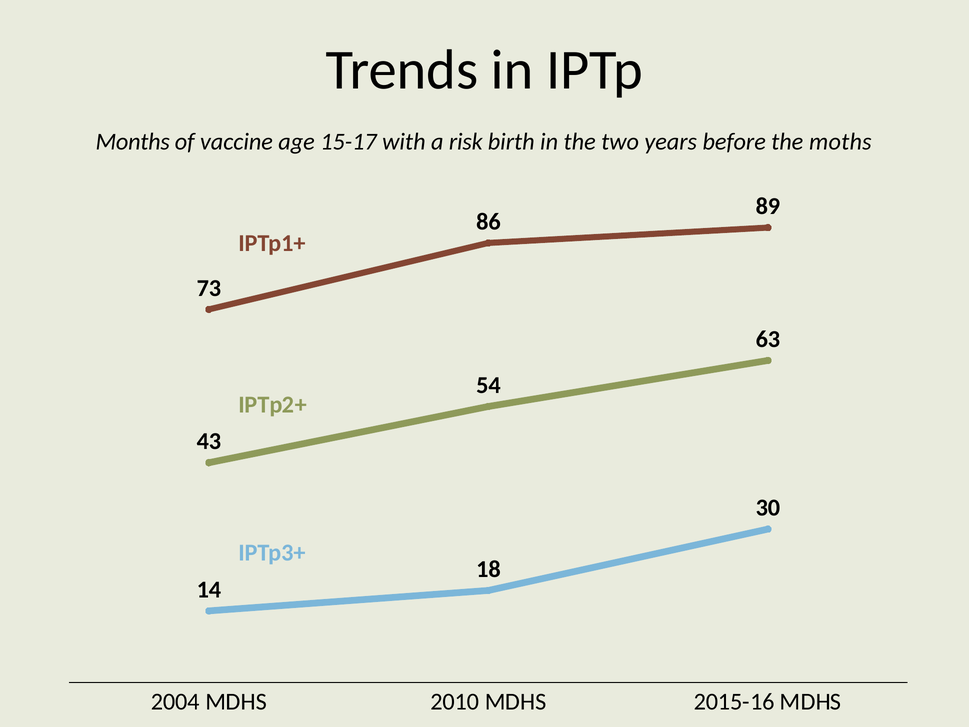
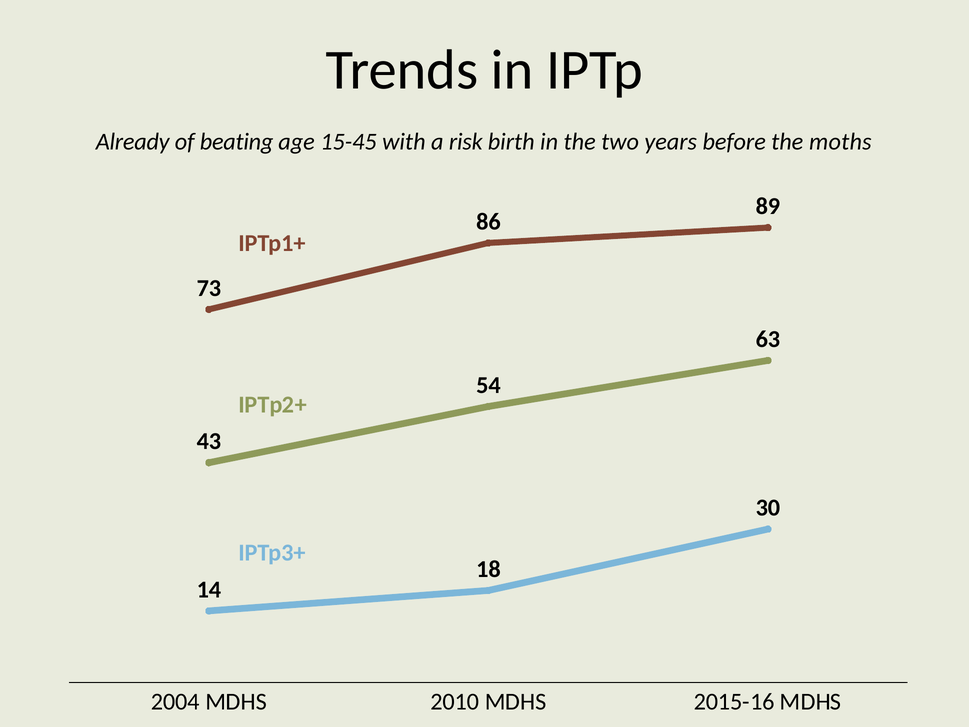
Months: Months -> Already
vaccine: vaccine -> beating
15-17: 15-17 -> 15-45
